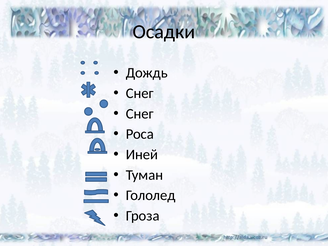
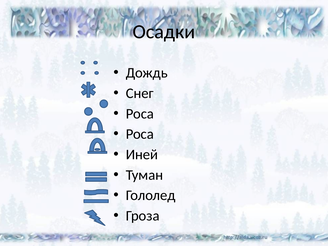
Снег at (140, 114): Снег -> Роса
